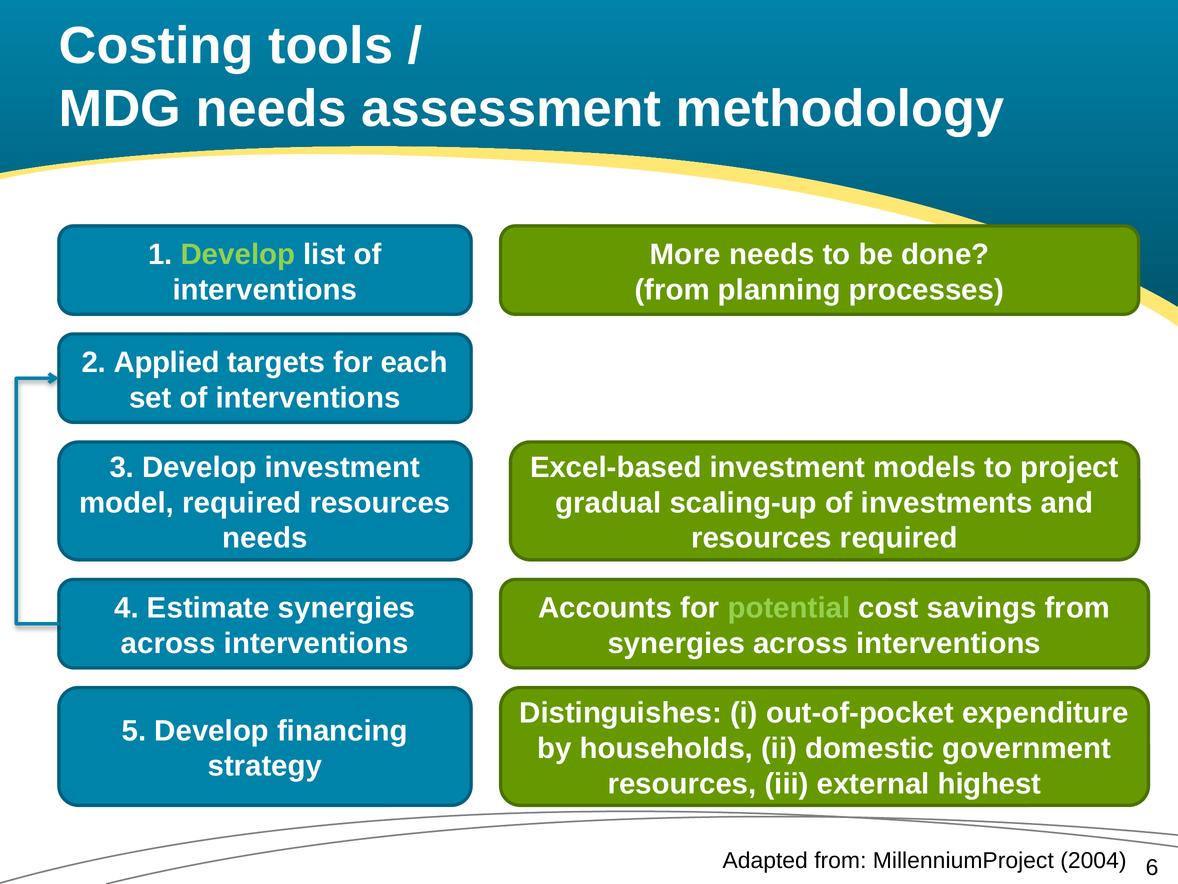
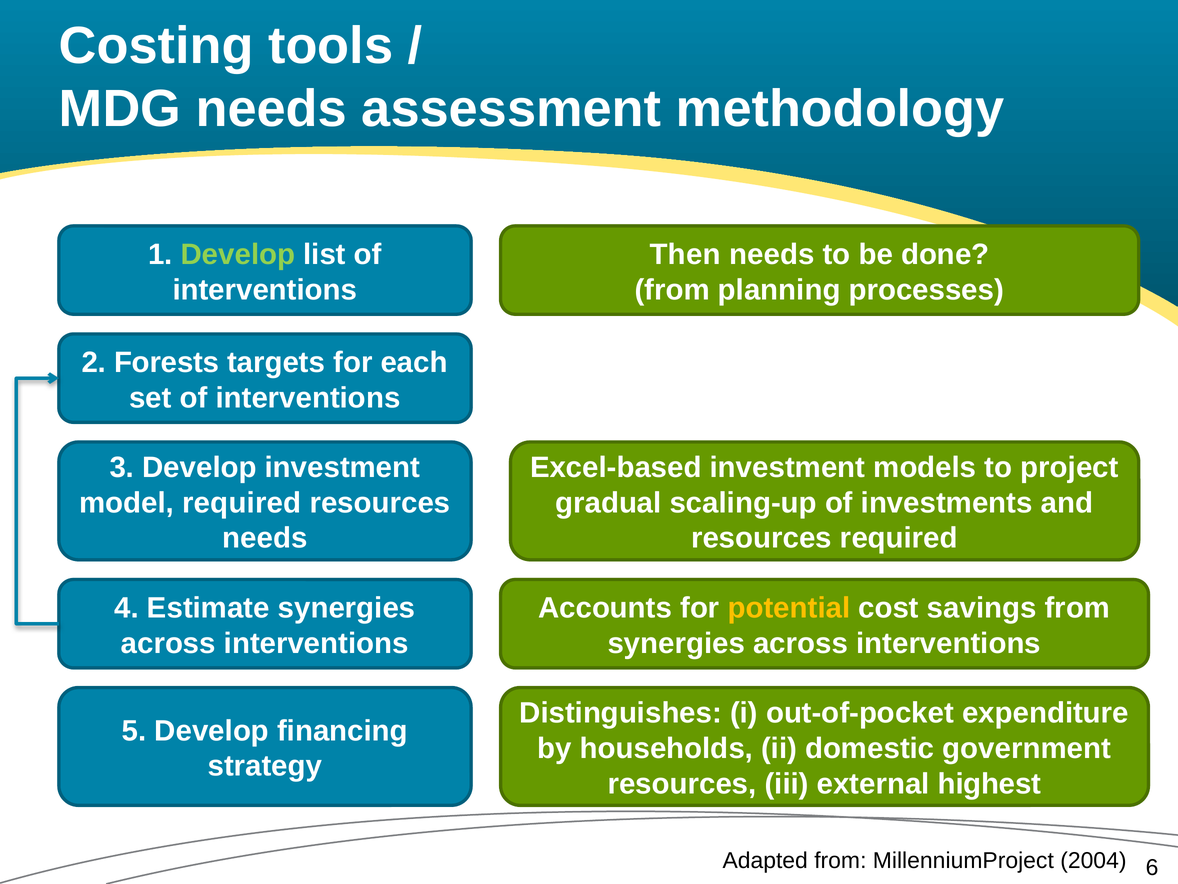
More: More -> Then
Applied: Applied -> Forests
potential colour: light green -> yellow
